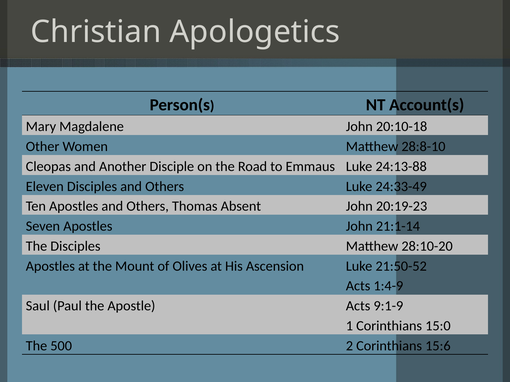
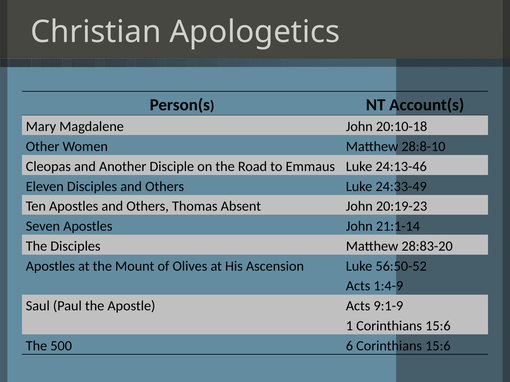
24:13-88: 24:13-88 -> 24:13-46
28:10-20: 28:10-20 -> 28:83-20
21:50-52: 21:50-52 -> 56:50-52
1 Corinthians 15:0: 15:0 -> 15:6
2: 2 -> 6
